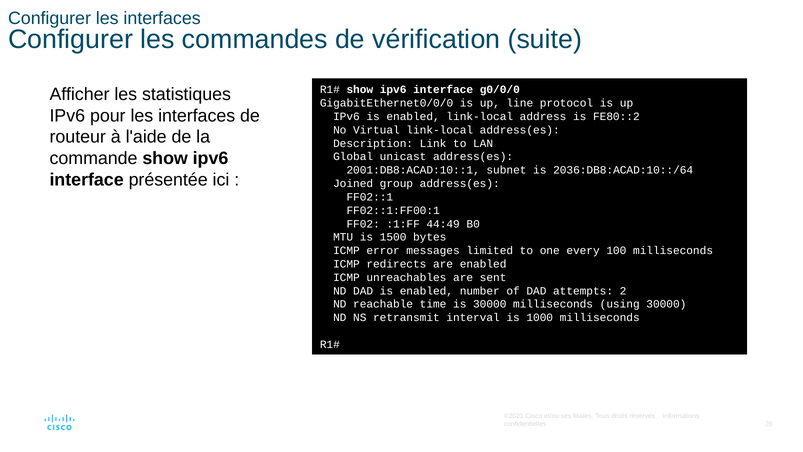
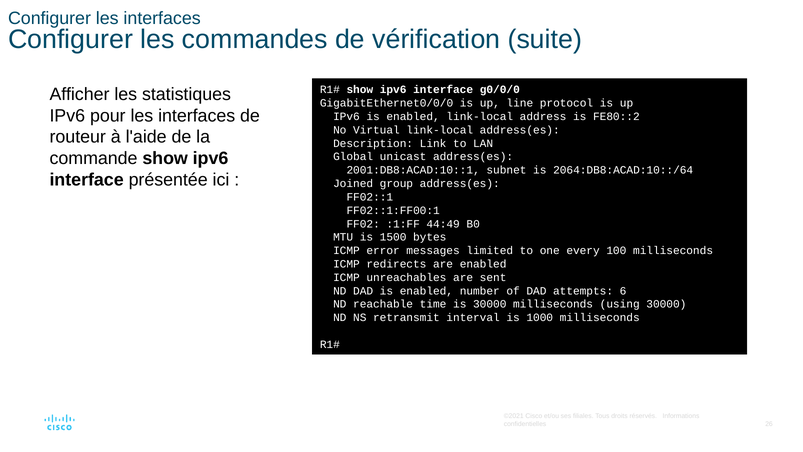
2036:DB8:ACAD:10::/64: 2036:DB8:ACAD:10::/64 -> 2064:DB8:ACAD:10::/64
2: 2 -> 6
